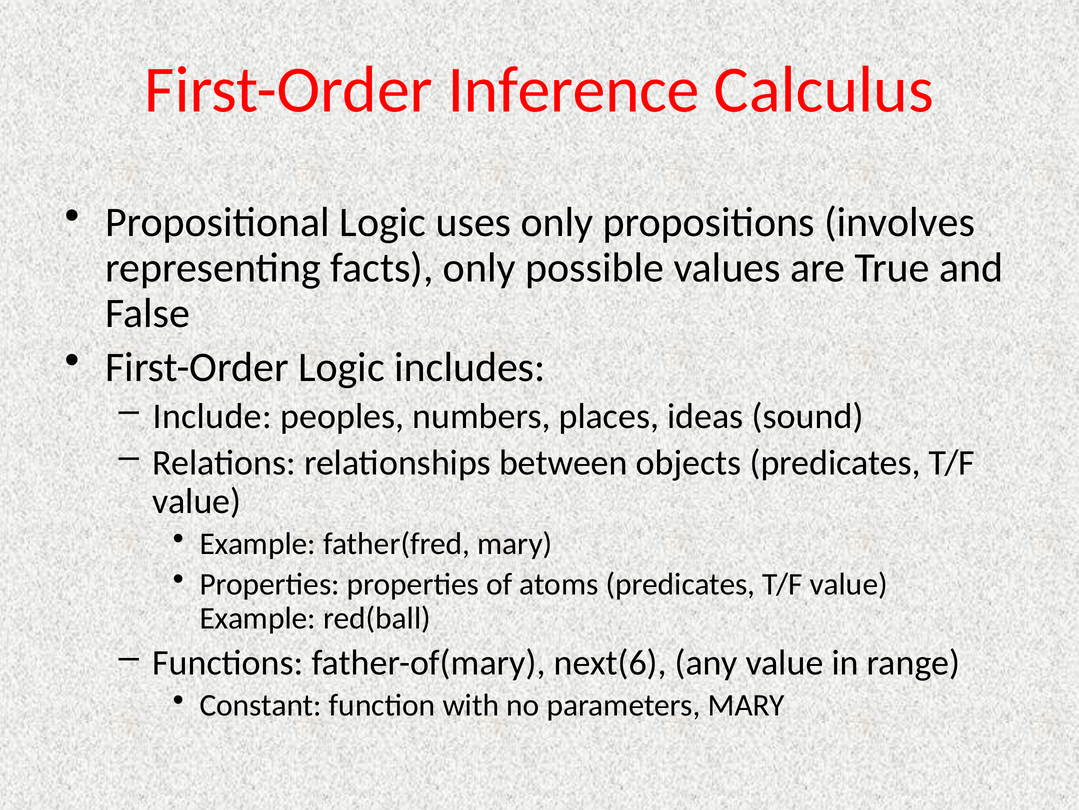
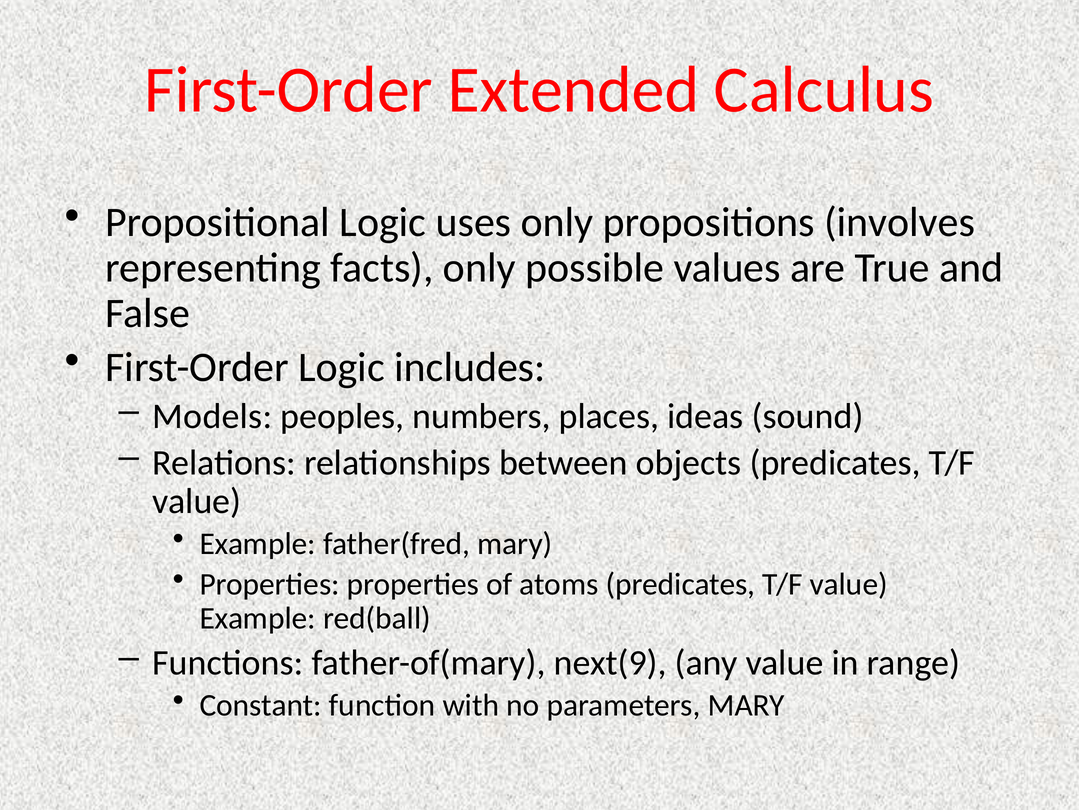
Inference: Inference -> Extended
Include: Include -> Models
next(6: next(6 -> next(9
